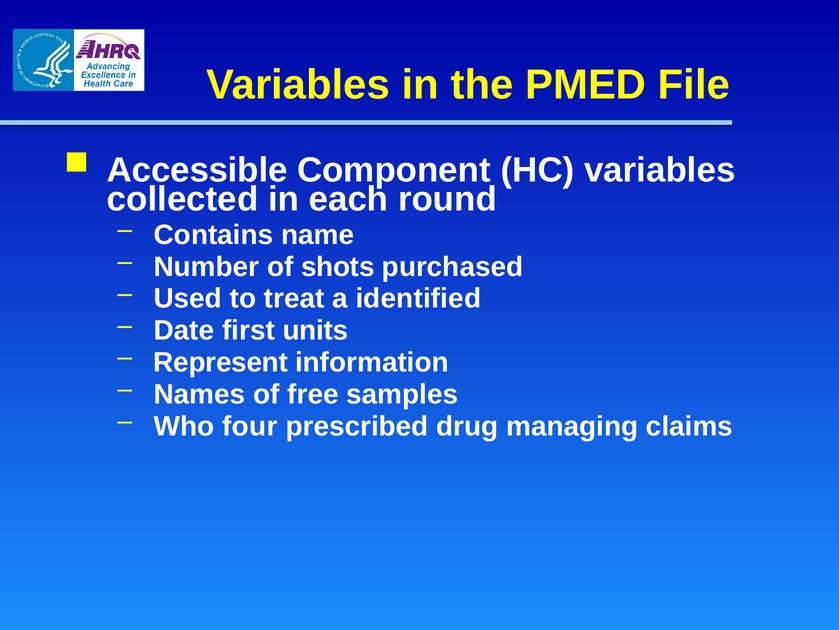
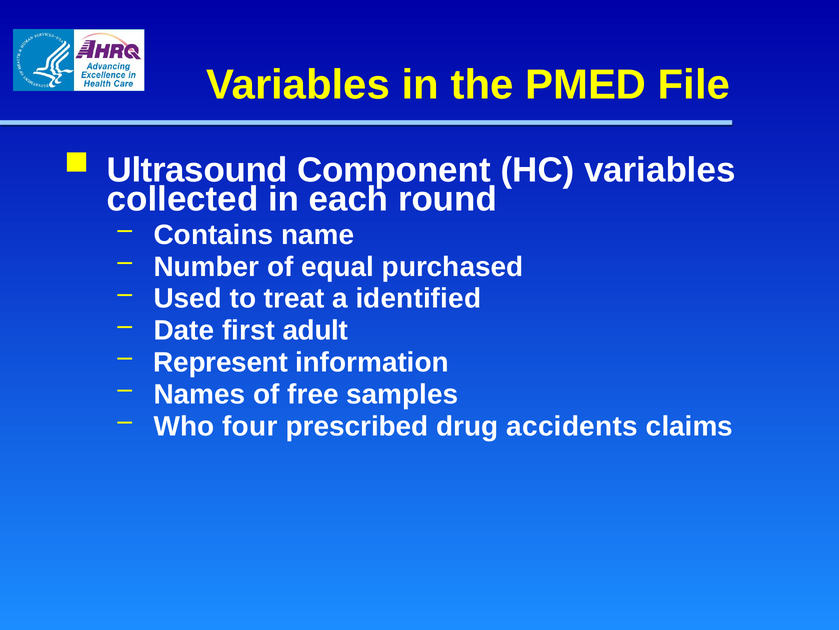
Accessible: Accessible -> Ultrasound
shots: shots -> equal
units: units -> adult
managing: managing -> accidents
